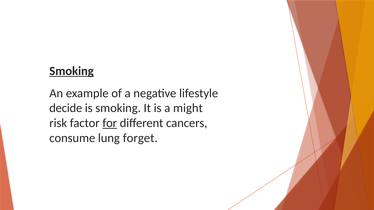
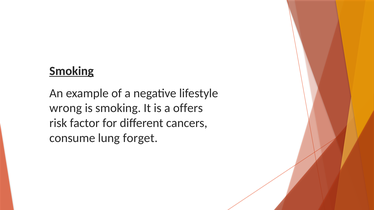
decide: decide -> wrong
might: might -> offers
for underline: present -> none
